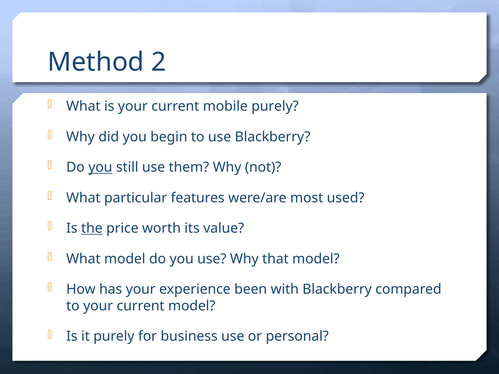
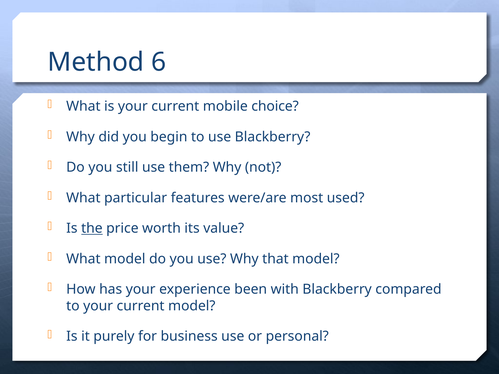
2: 2 -> 6
mobile purely: purely -> choice
you at (100, 167) underline: present -> none
